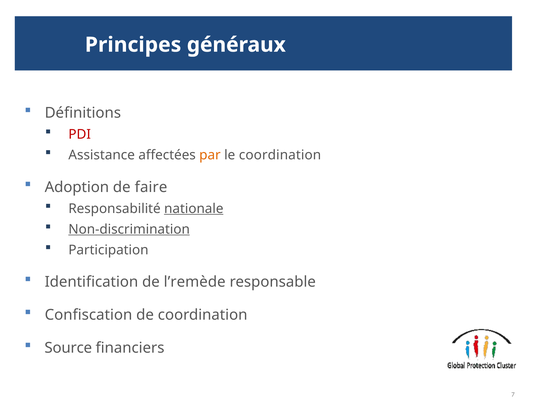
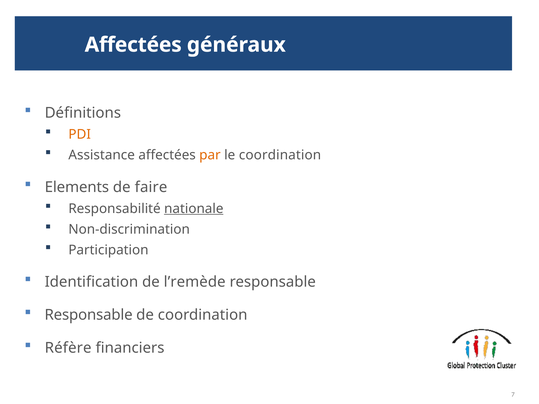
Principes at (133, 45): Principes -> Affectées
PDI colour: red -> orange
Adoption: Adoption -> Elements
Non-discrimination underline: present -> none
Confiscation at (89, 315): Confiscation -> Responsable
Source: Source -> Réfère
